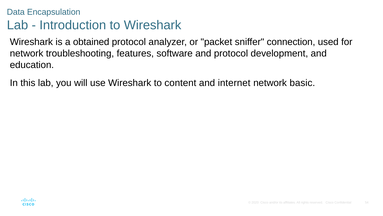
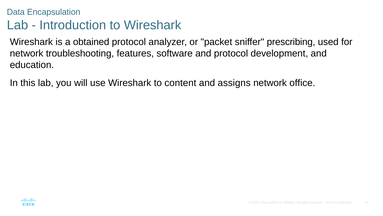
connection: connection -> prescribing
internet: internet -> assigns
basic: basic -> office
